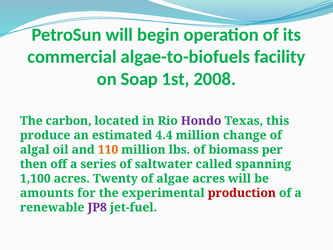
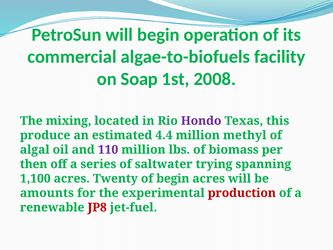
carbon: carbon -> mixing
change: change -> methyl
110 colour: orange -> purple
called: called -> trying
of algae: algae -> begin
JP8 colour: purple -> red
